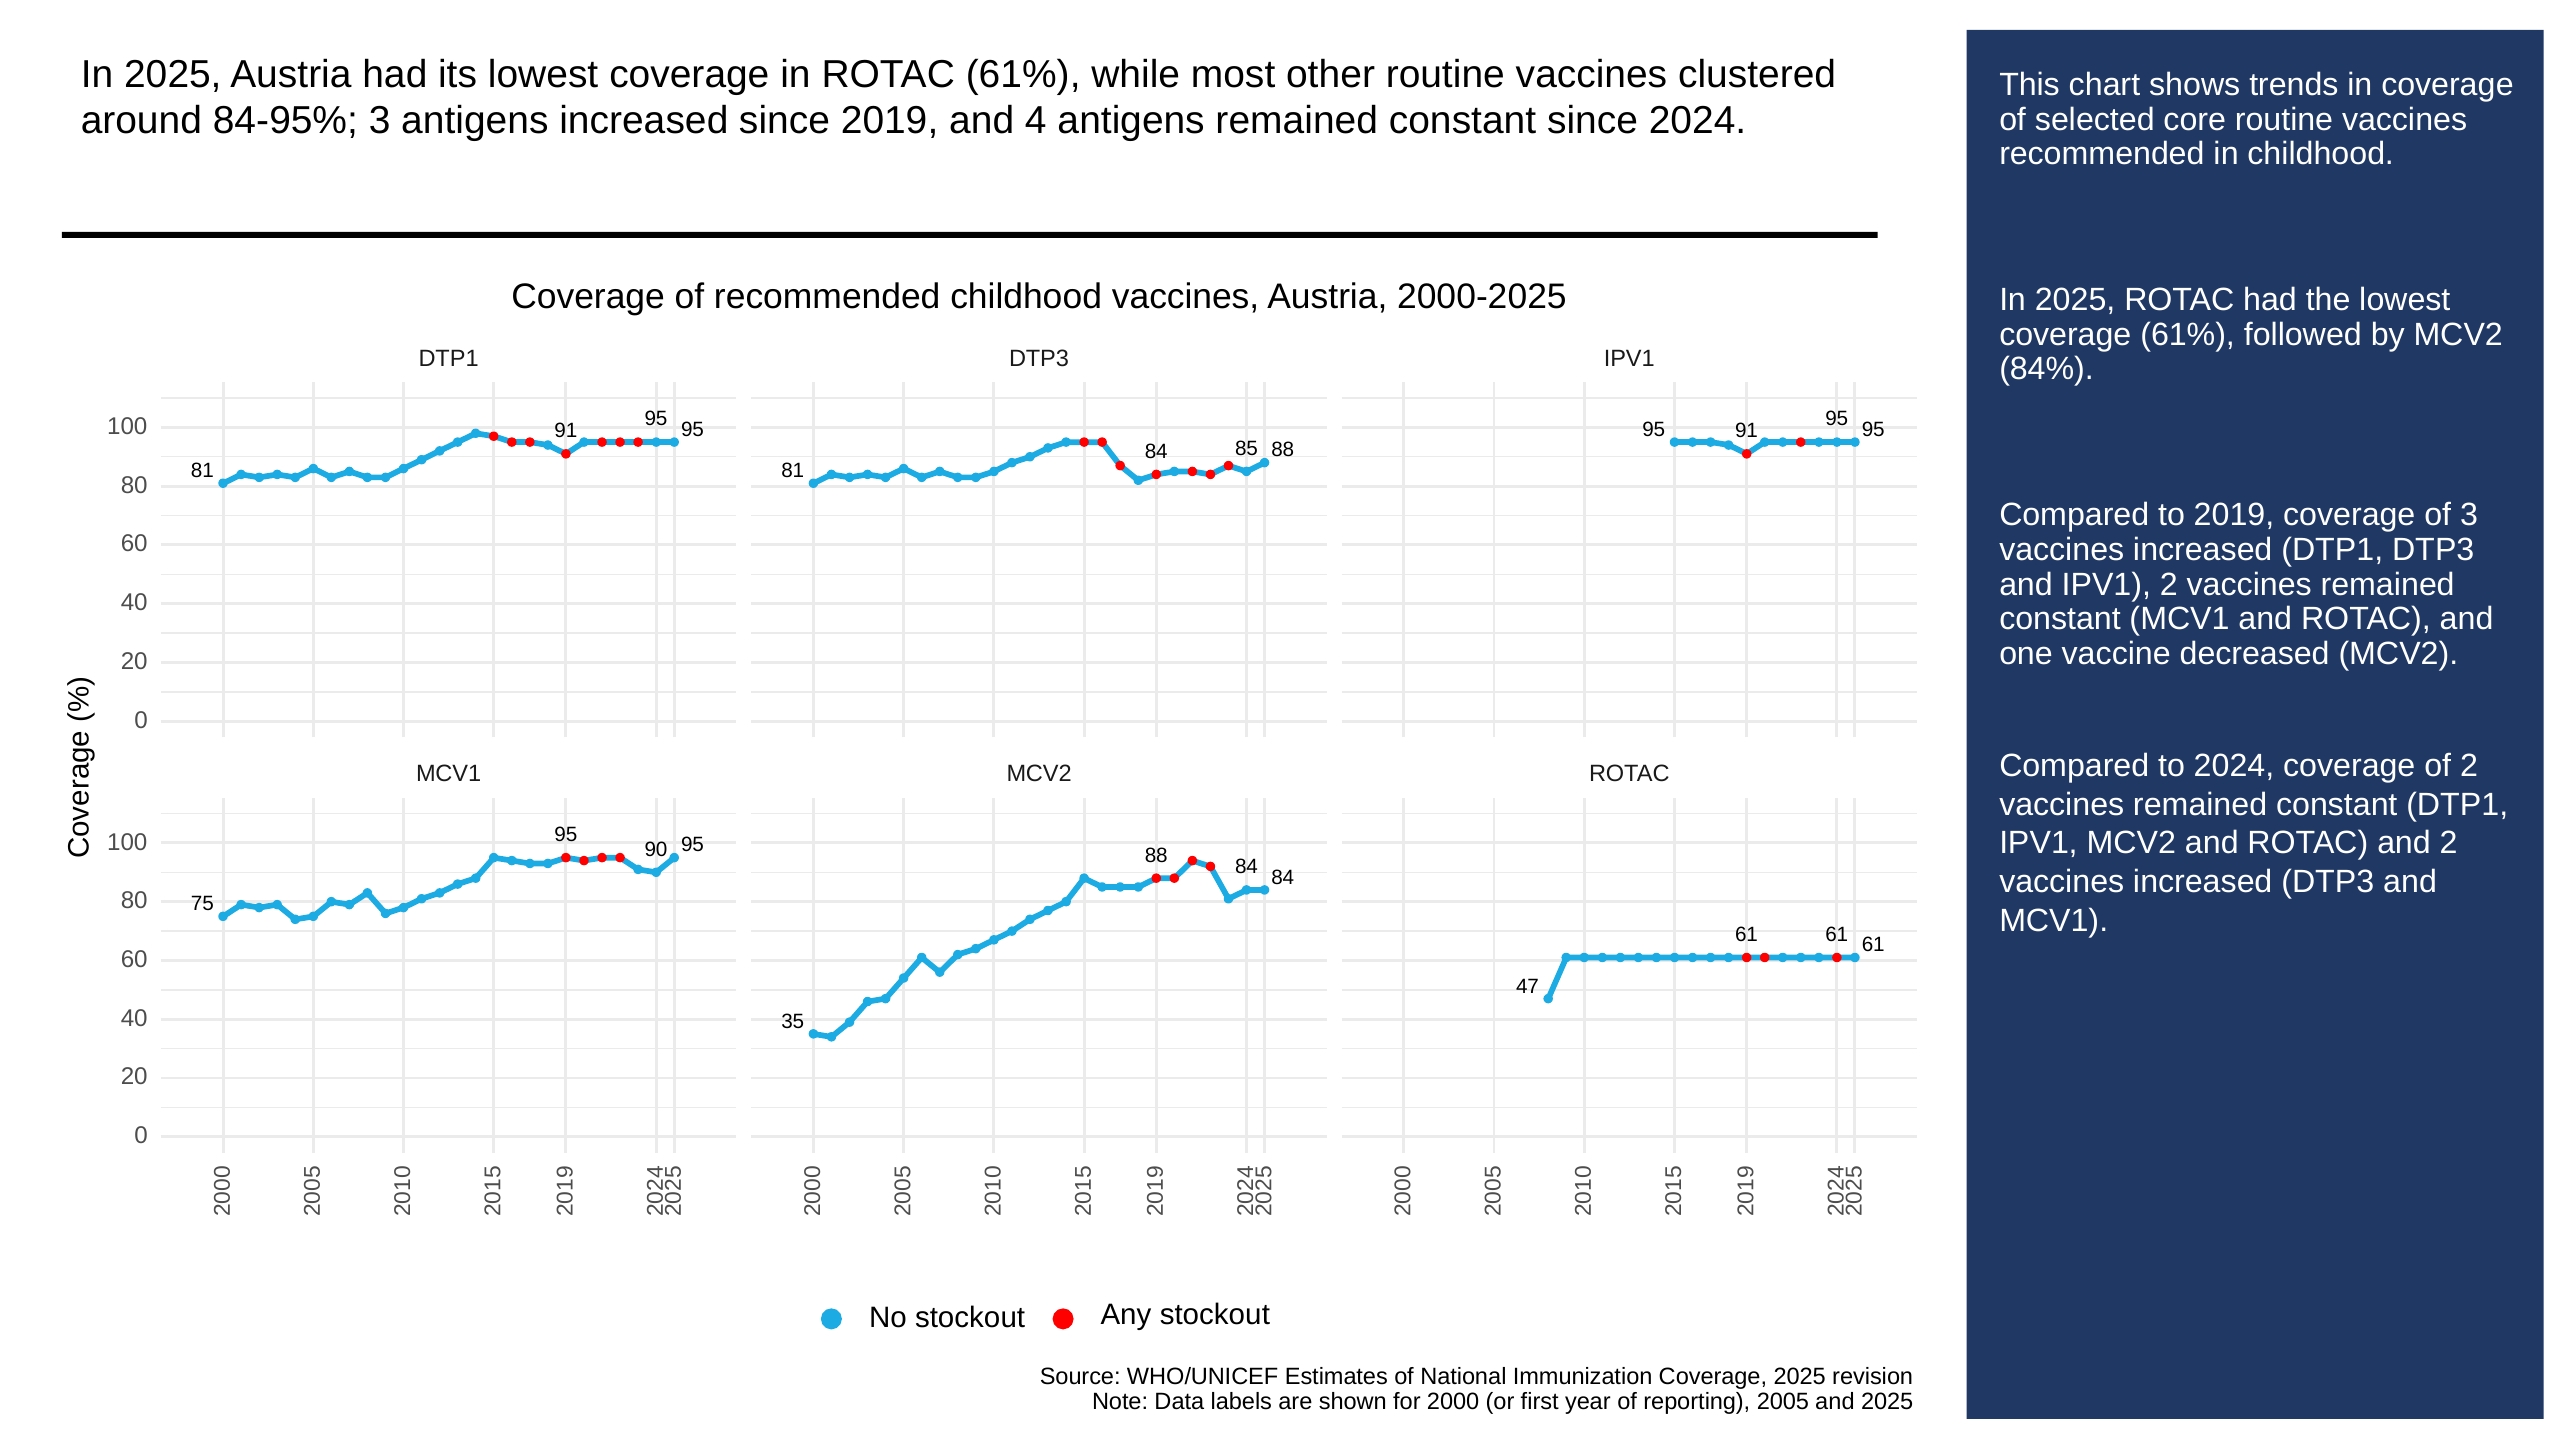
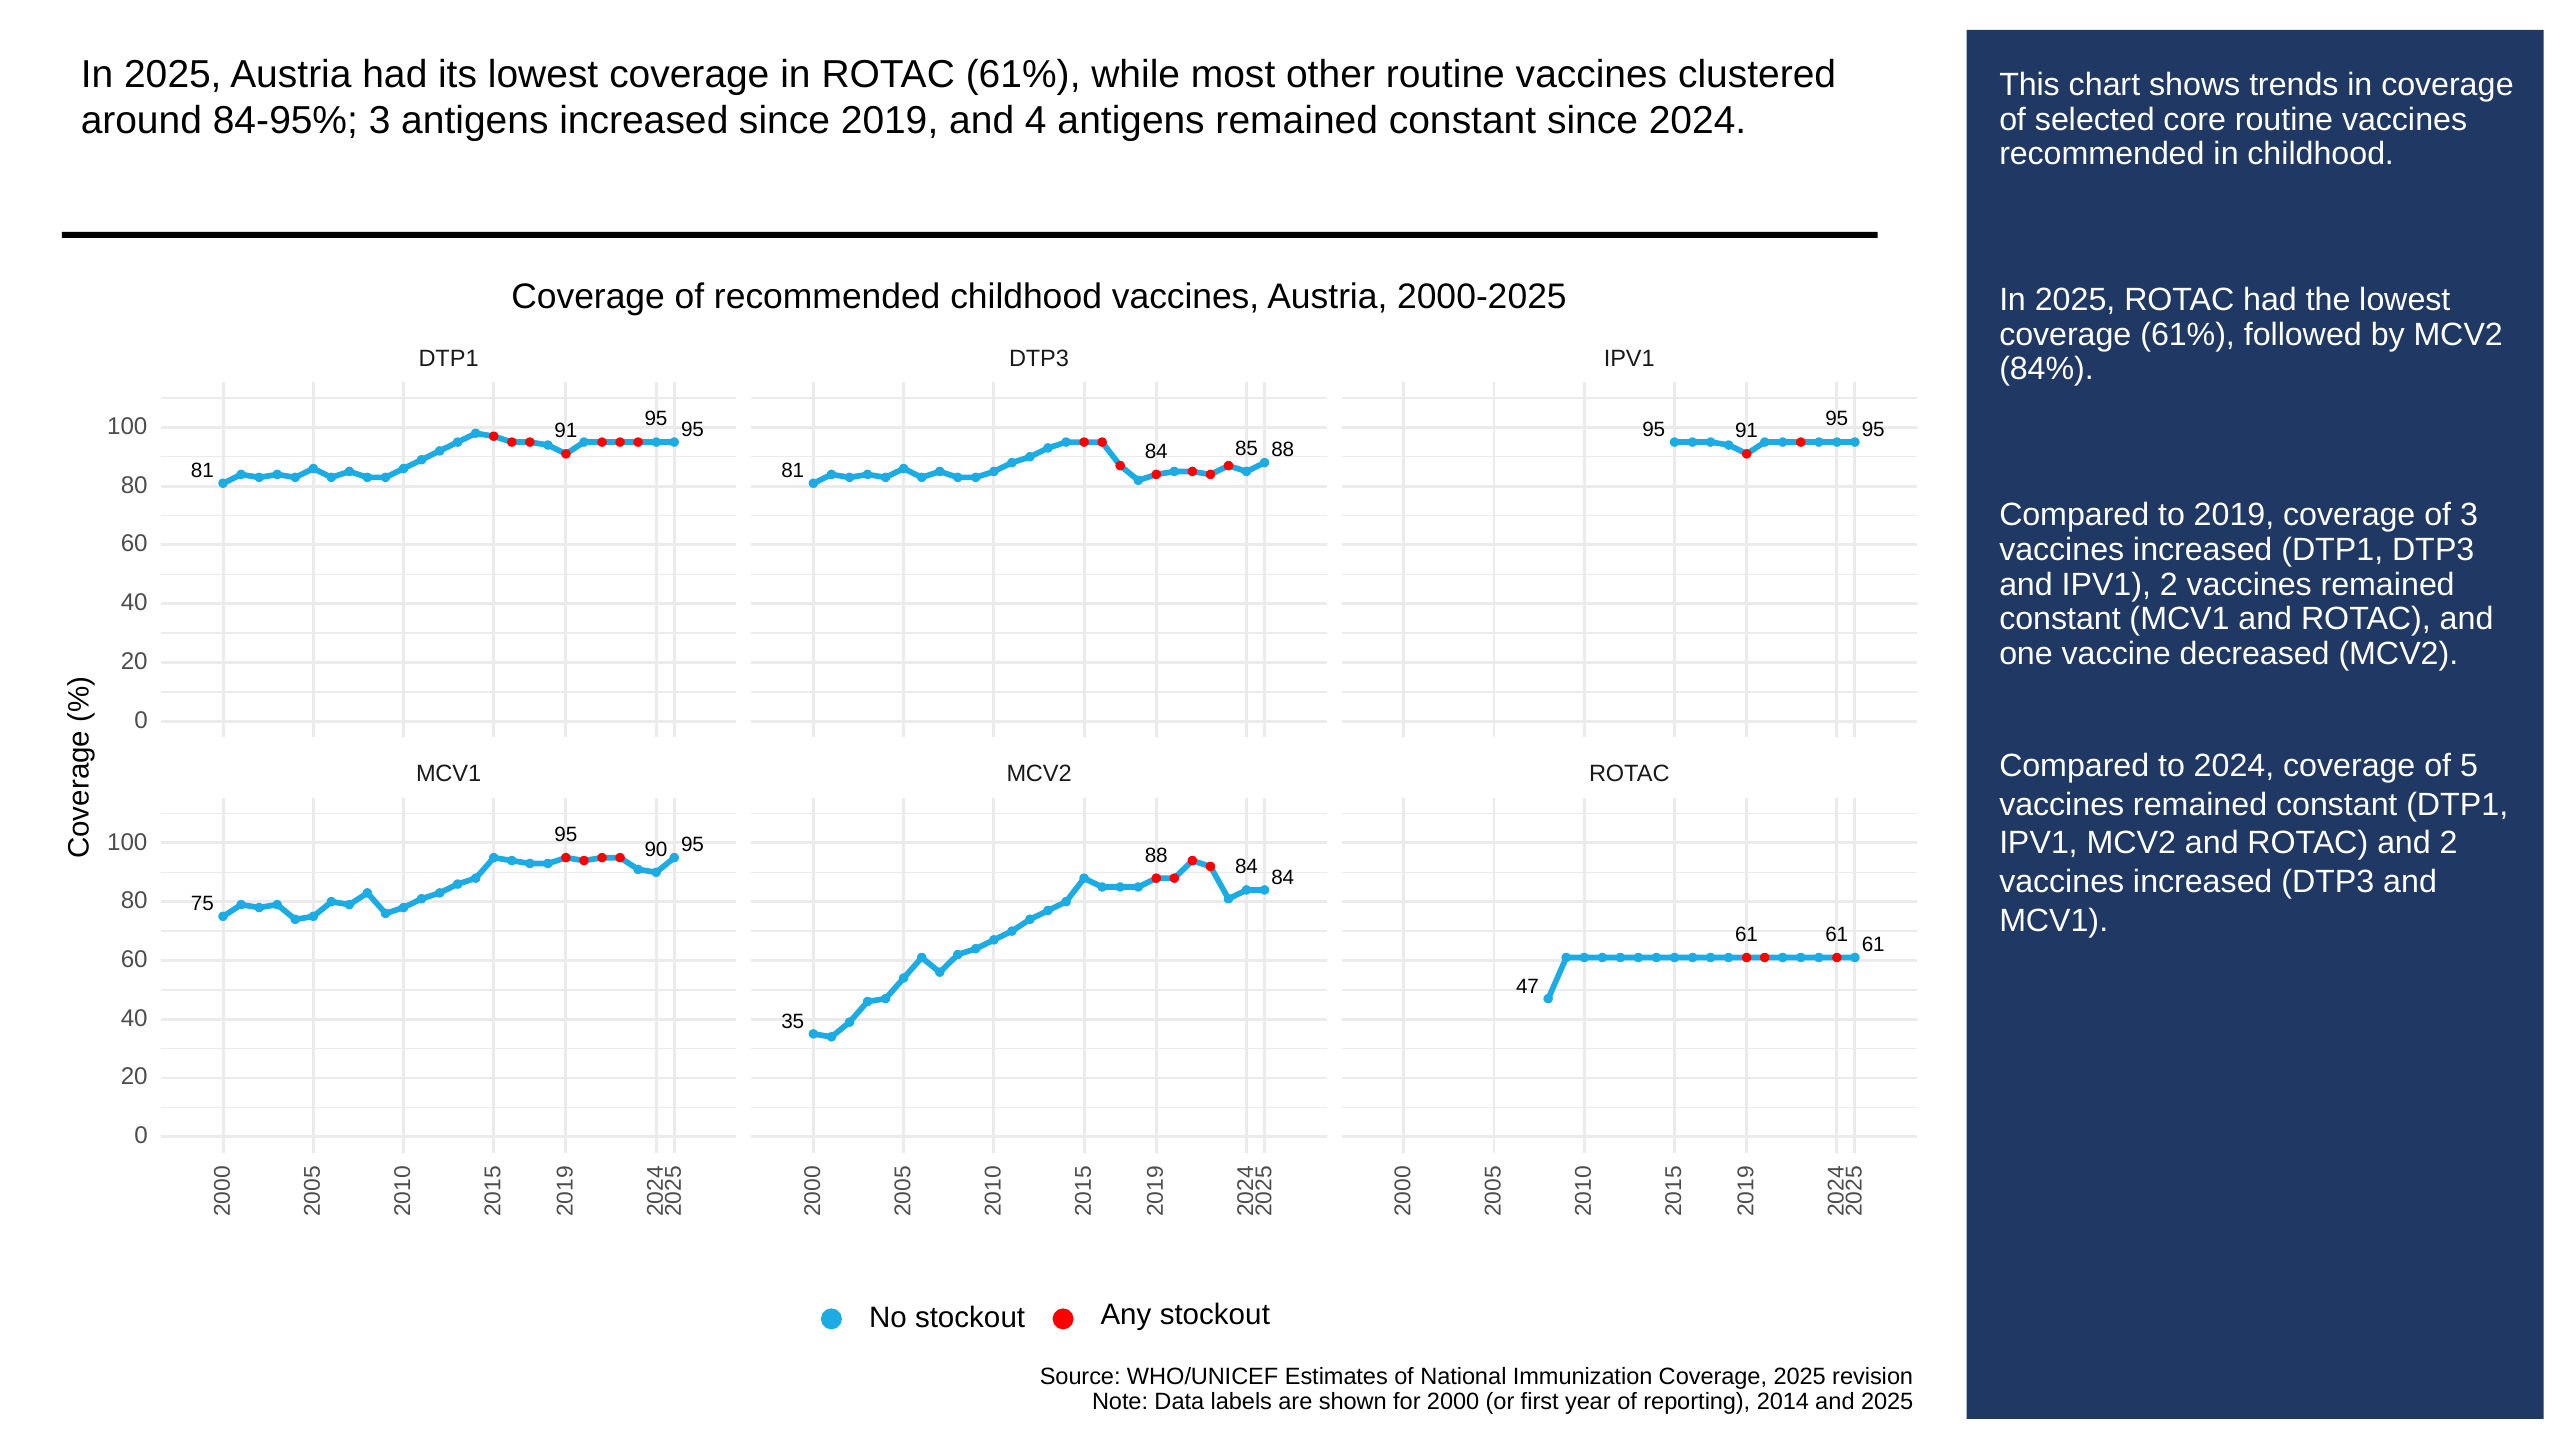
of 2: 2 -> 5
2005: 2005 -> 2014
